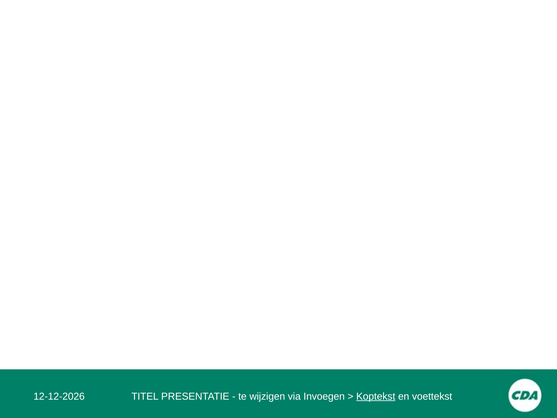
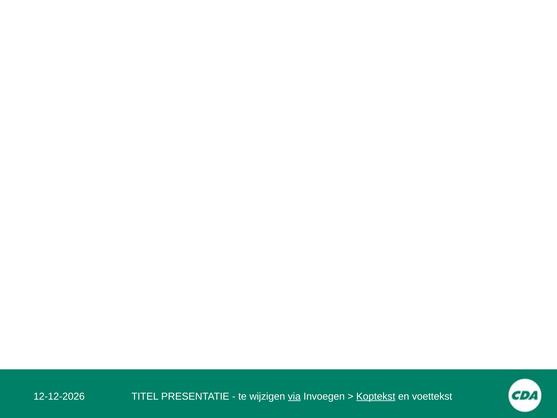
via underline: none -> present
